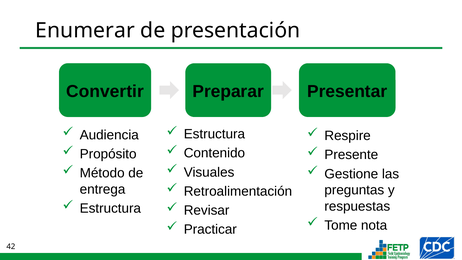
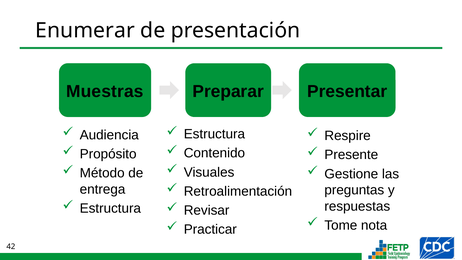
Convertir: Convertir -> Muestras
